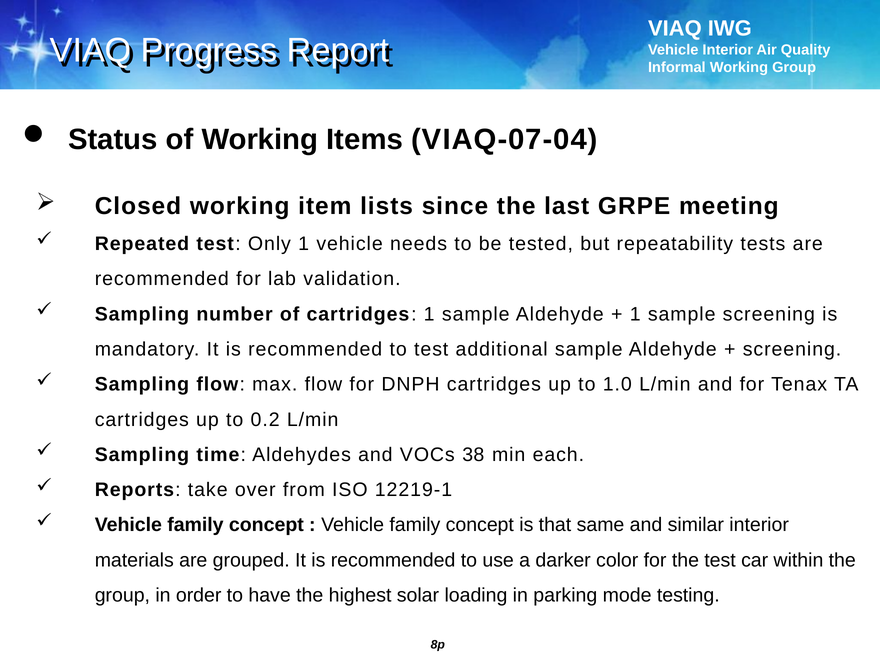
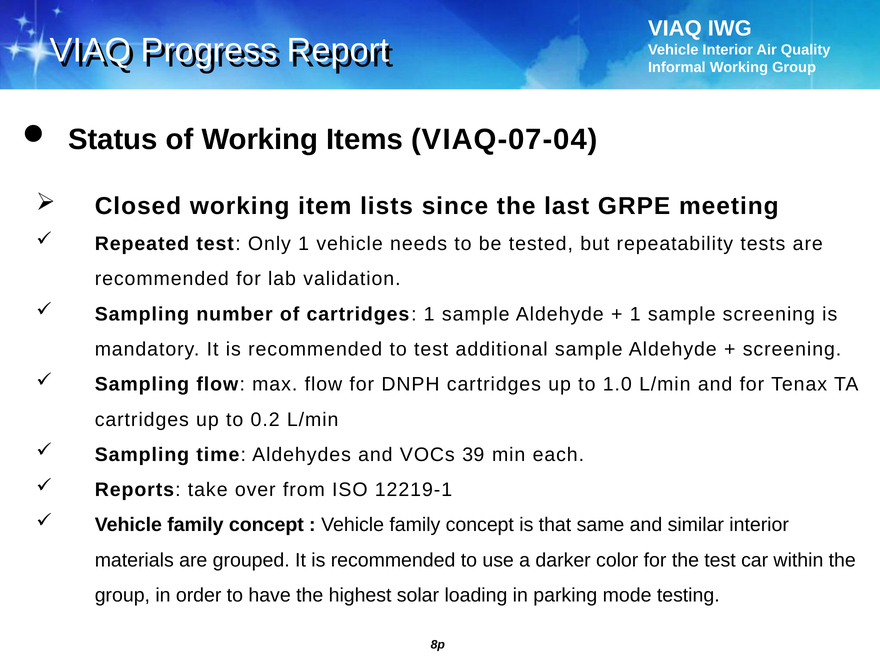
38: 38 -> 39
